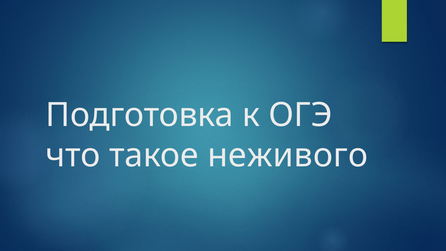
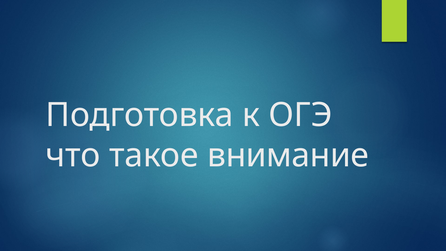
неживого: неживого -> внимание
